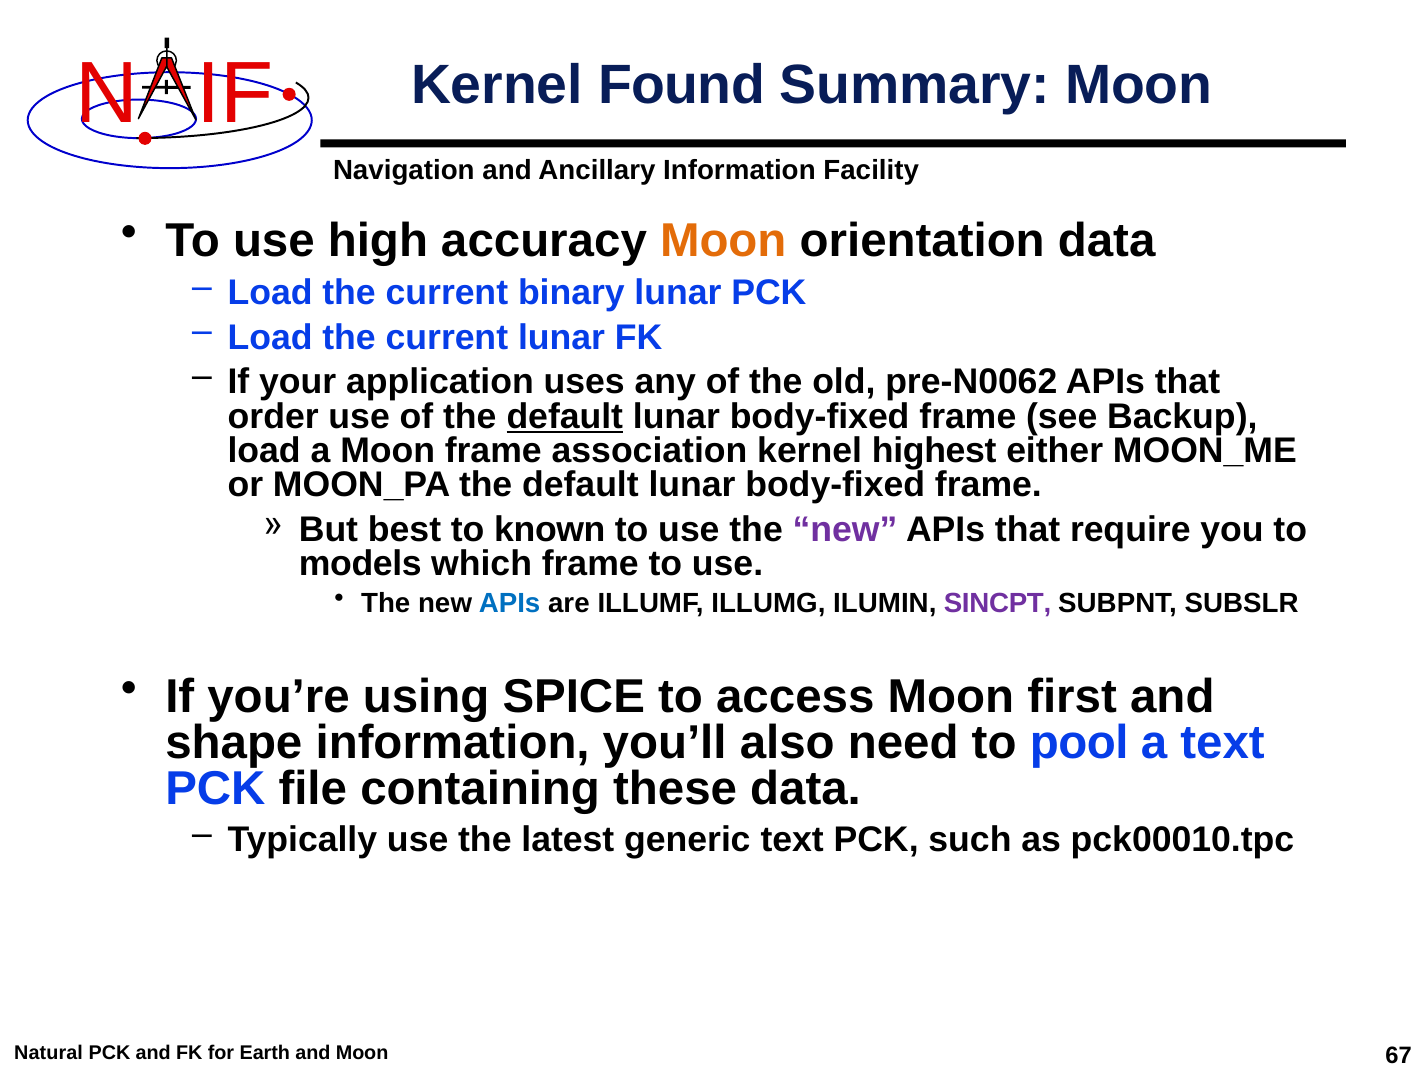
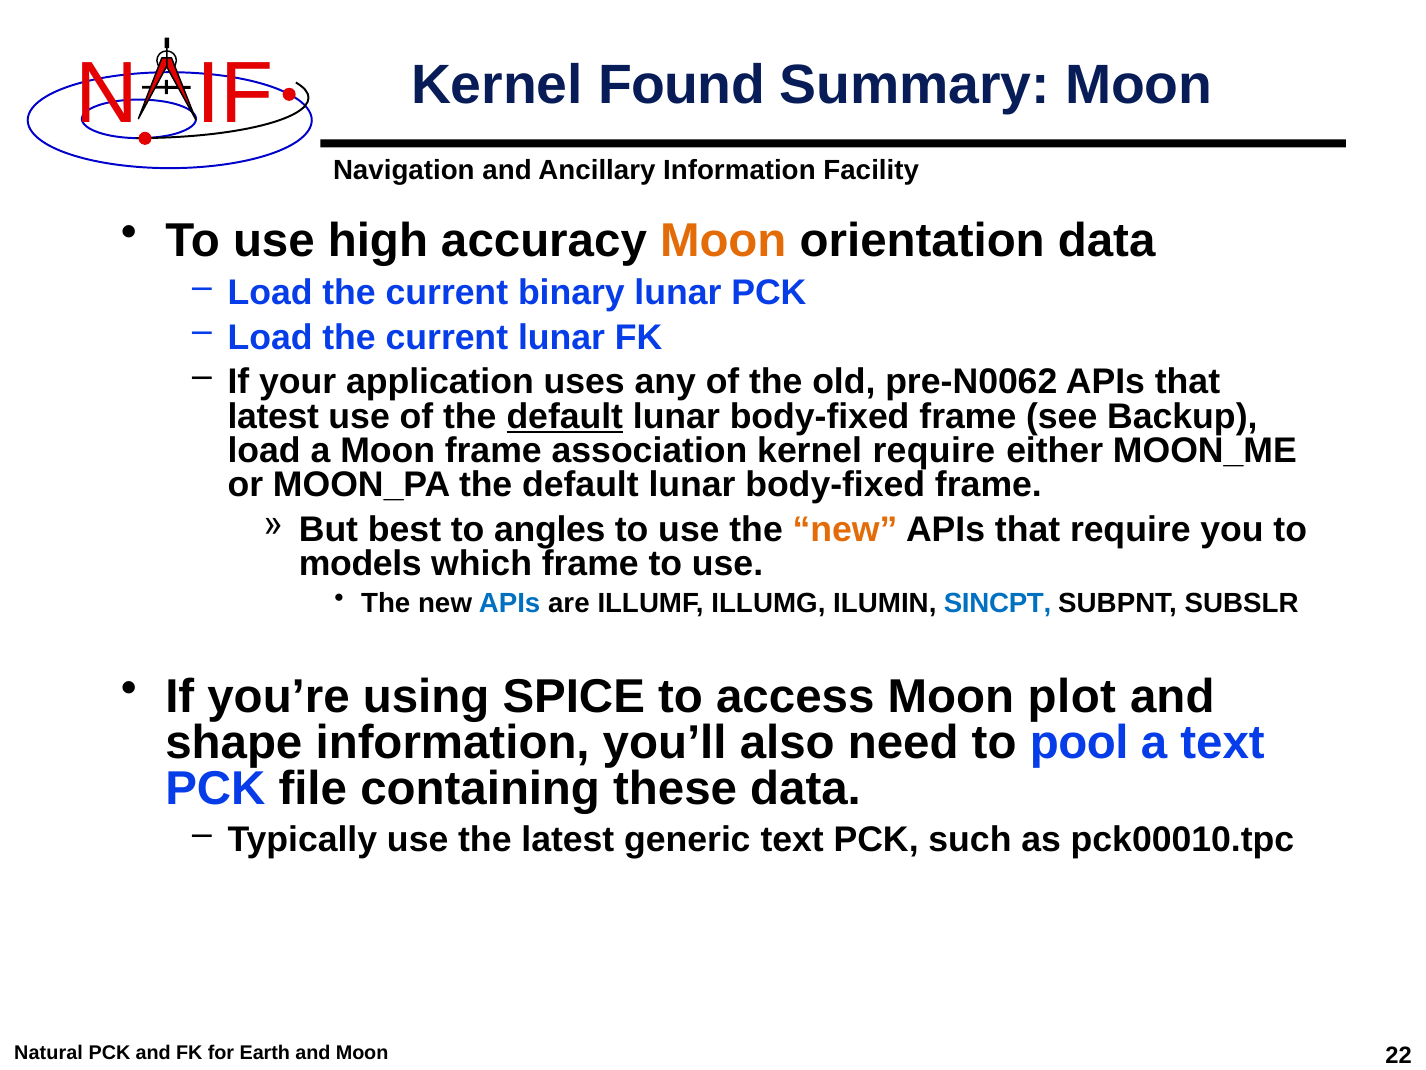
order at (273, 416): order -> latest
kernel highest: highest -> require
known: known -> angles
new at (845, 530) colour: purple -> orange
SINCPT colour: purple -> blue
first: first -> plot
67: 67 -> 22
